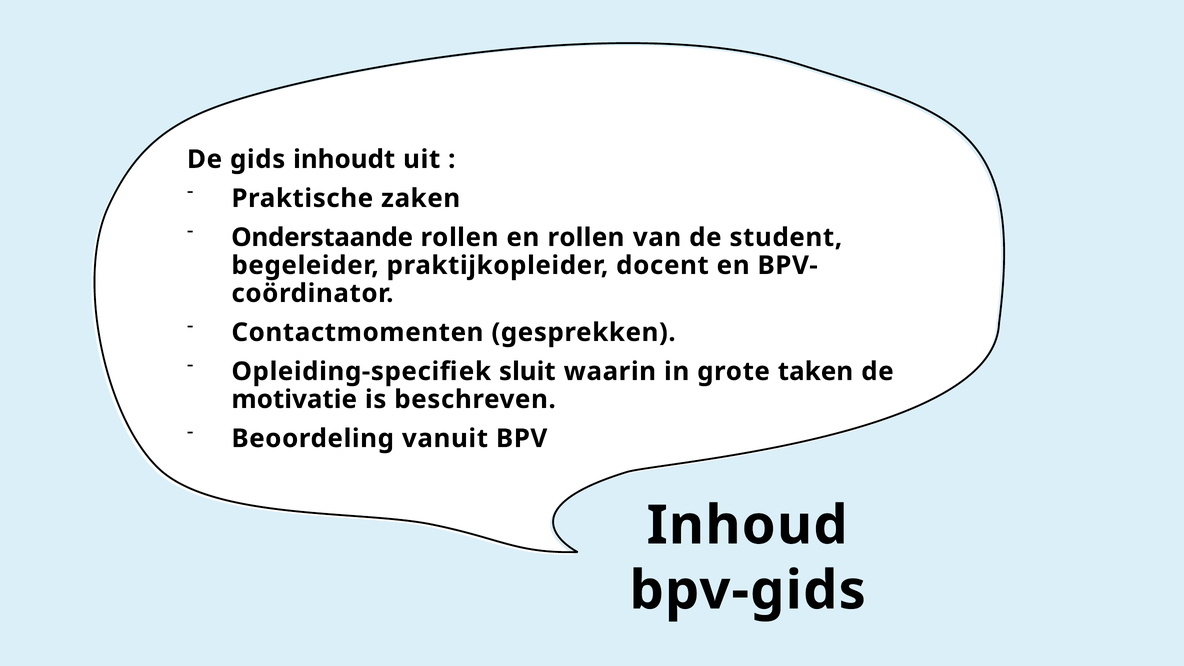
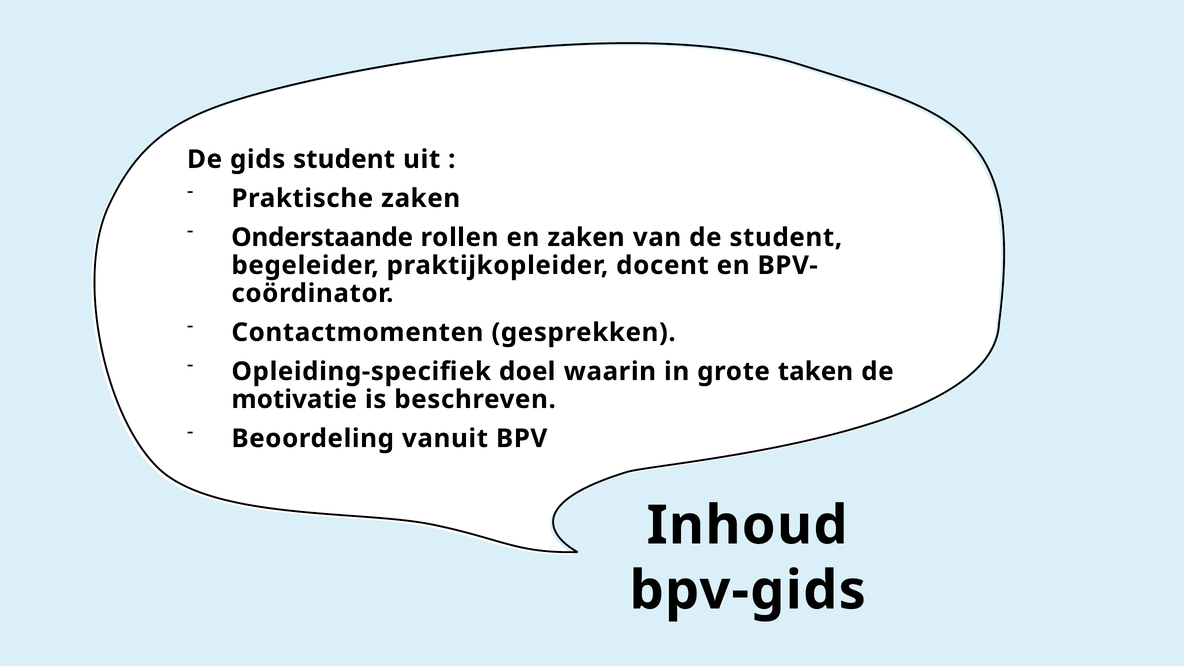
gids inhoudt: inhoudt -> student
en rollen: rollen -> zaken
sluit: sluit -> doel
